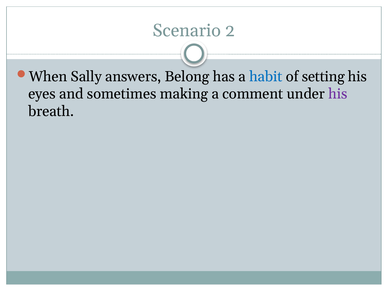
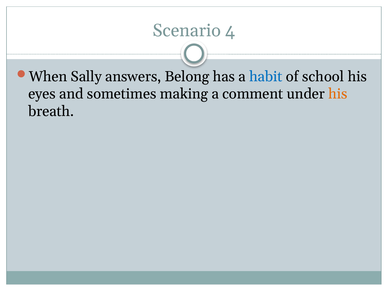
2: 2 -> 4
setting: setting -> school
his at (338, 94) colour: purple -> orange
